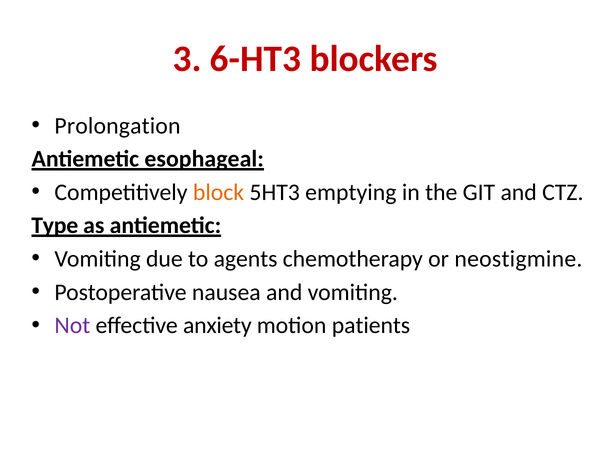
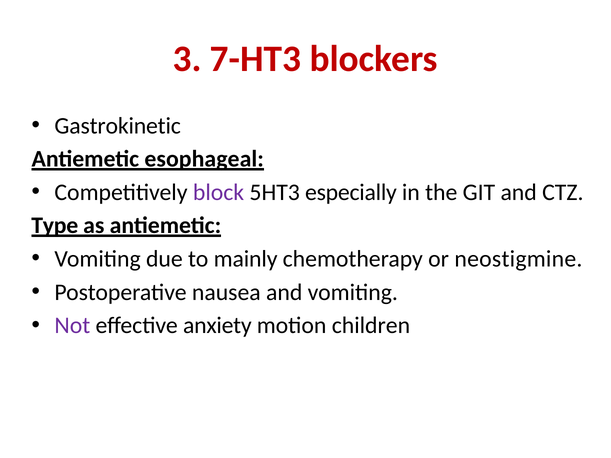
6-HT3: 6-HT3 -> 7-HT3
Prolongation: Prolongation -> Gastrokinetic
block colour: orange -> purple
emptying: emptying -> especially
agents: agents -> mainly
patients: patients -> children
